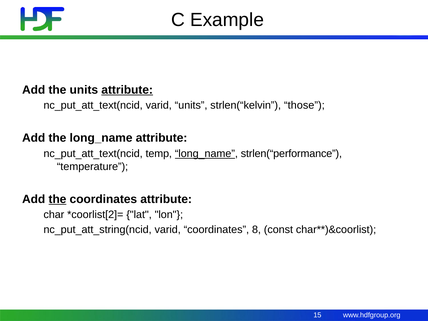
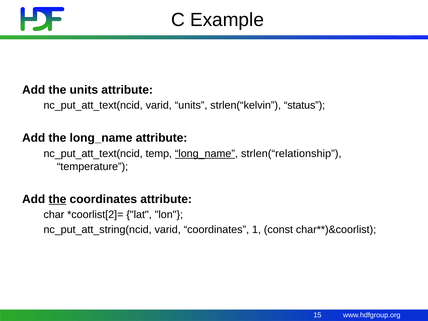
attribute at (127, 90) underline: present -> none
those: those -> status
strlen(“performance: strlen(“performance -> strlen(“relationship
8: 8 -> 1
